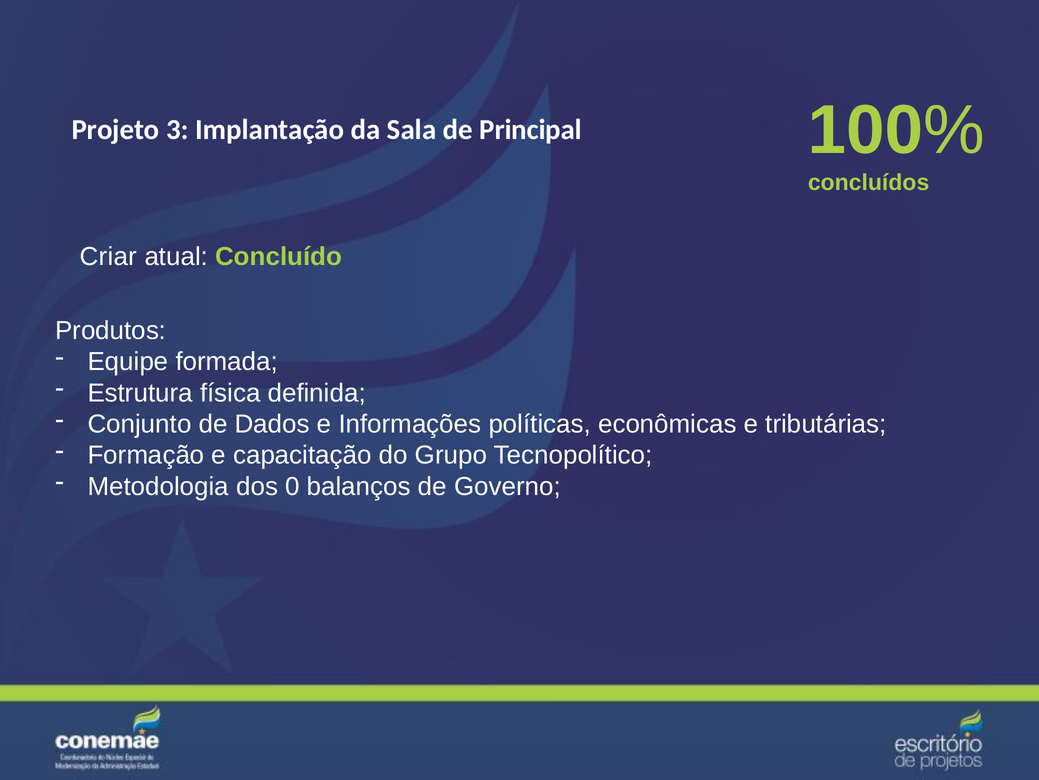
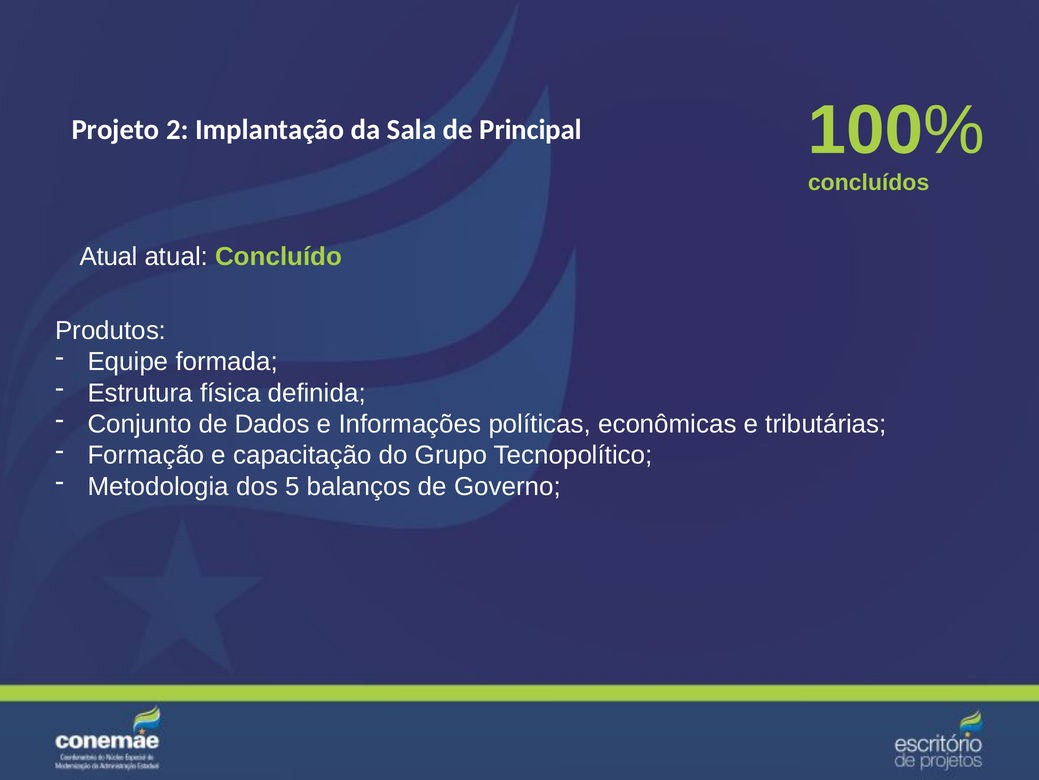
3: 3 -> 2
Criar at (108, 257): Criar -> Atual
0: 0 -> 5
